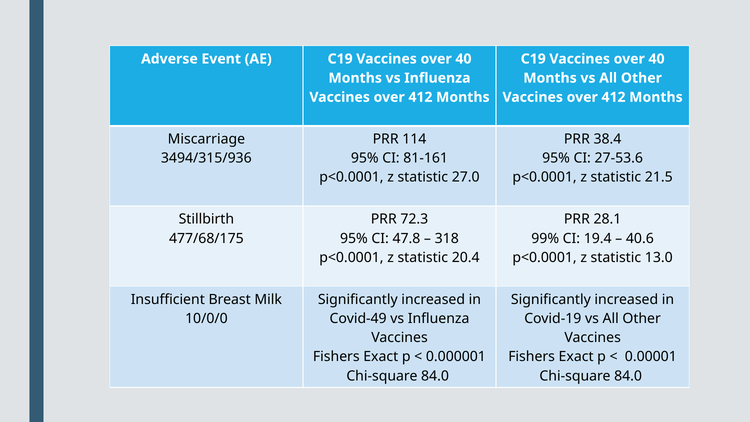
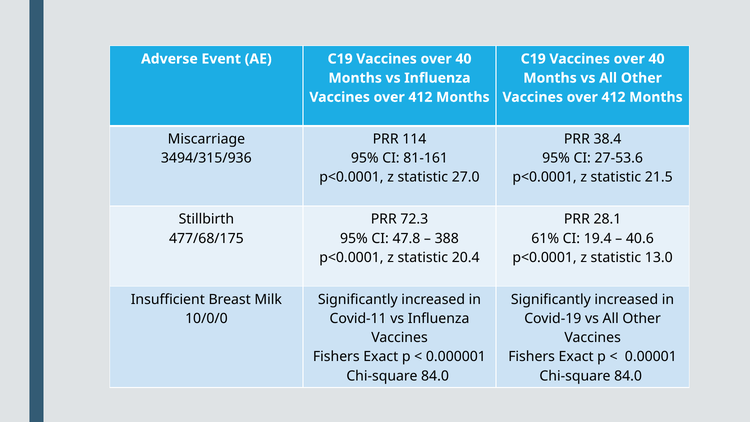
318: 318 -> 388
99%: 99% -> 61%
Covid-49: Covid-49 -> Covid-11
